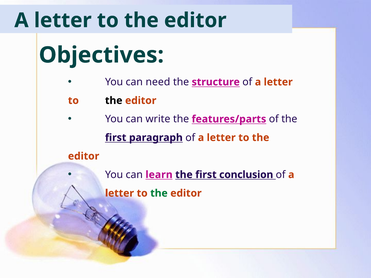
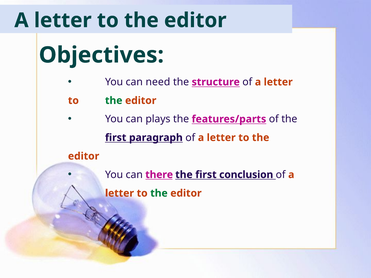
the at (114, 101) colour: black -> green
write: write -> plays
learn: learn -> there
